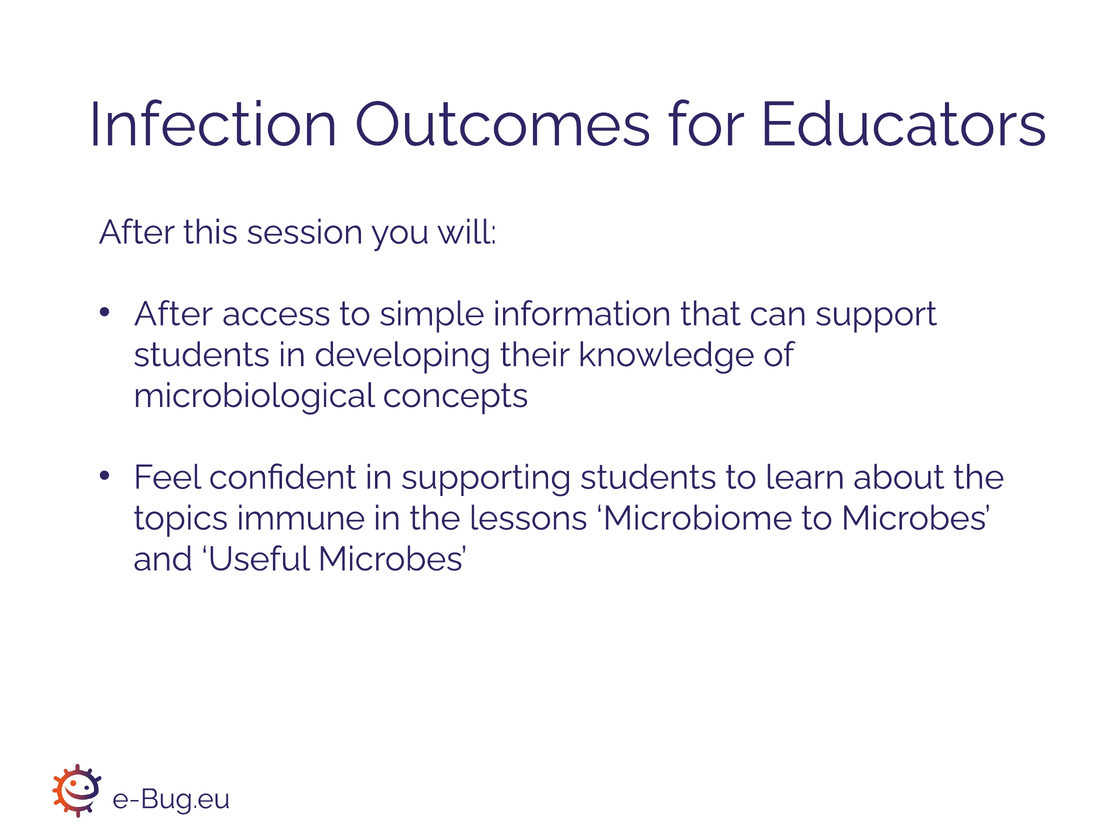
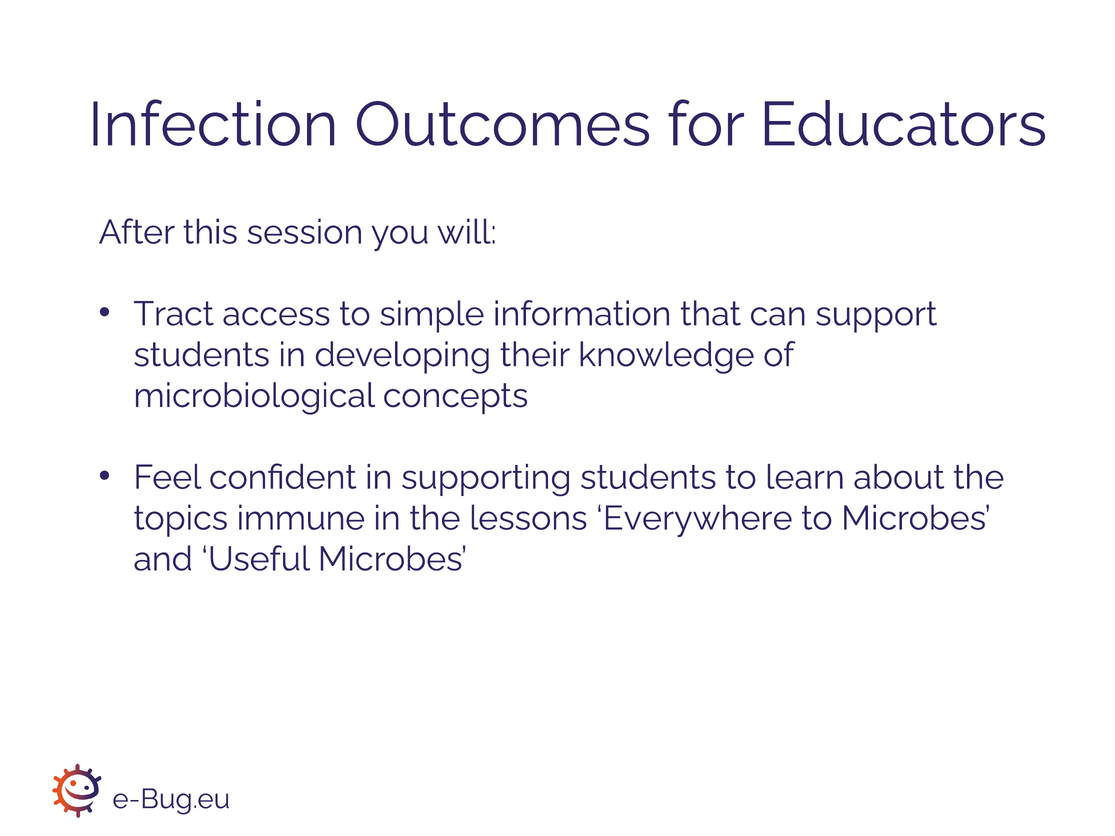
After at (173, 314): After -> Tract
Microbiome: Microbiome -> Everywhere
